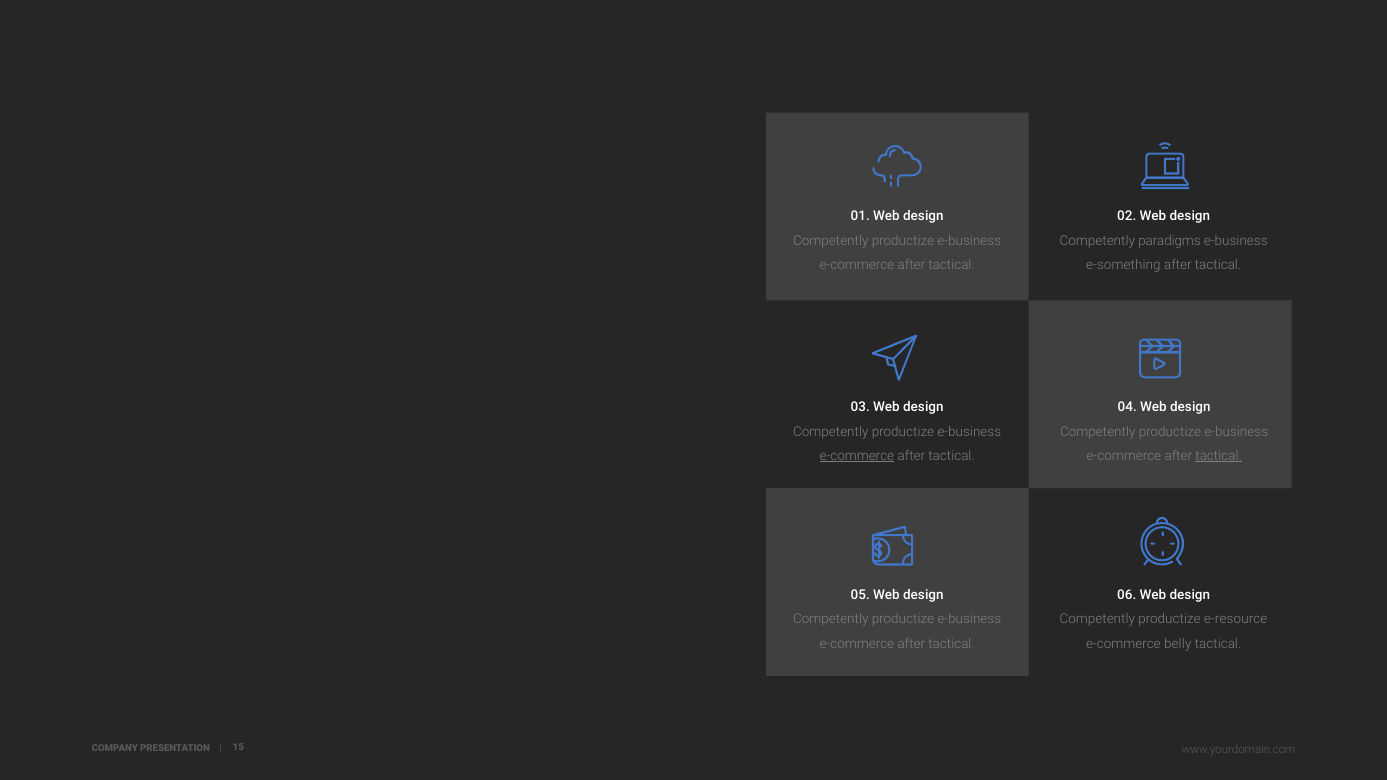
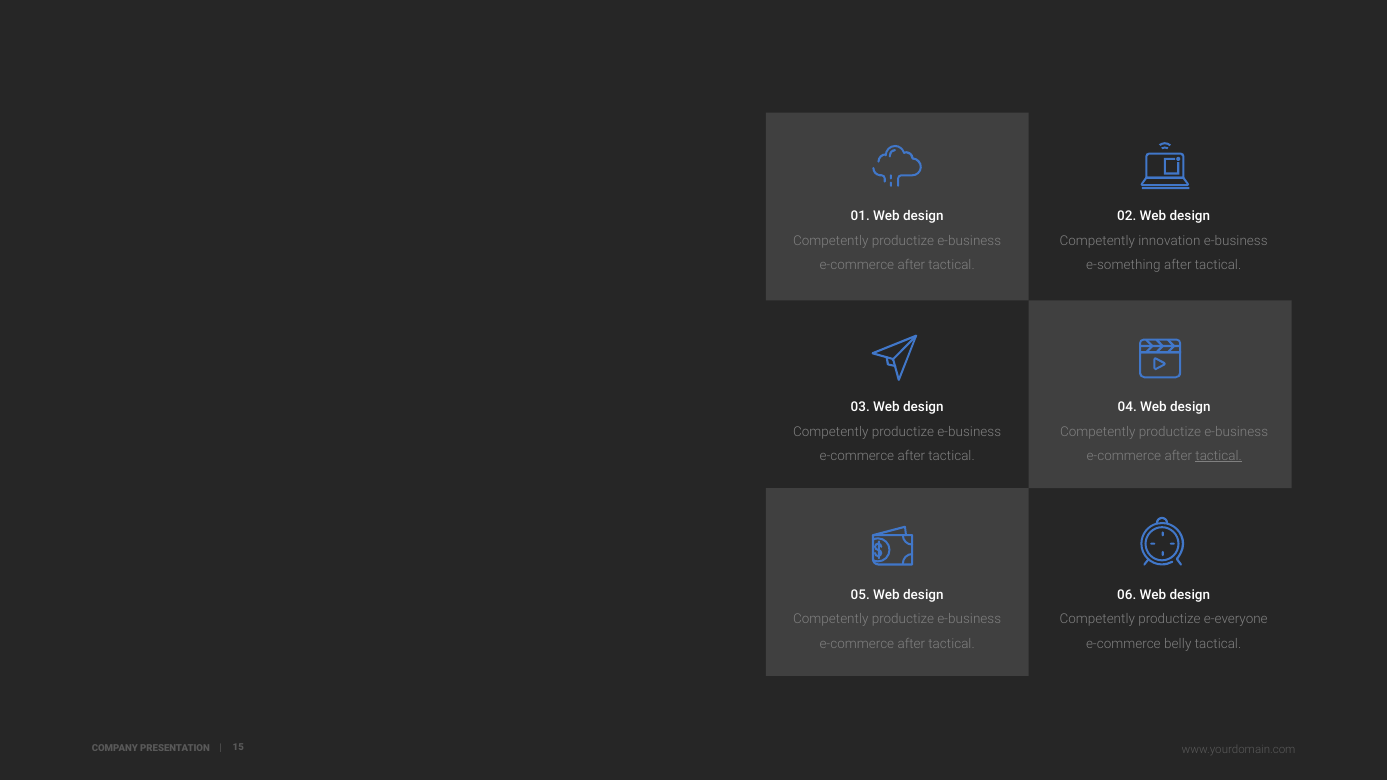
paradigms: paradigms -> innovation
e-commerce at (857, 456) underline: present -> none
e-resource: e-resource -> e-everyone
